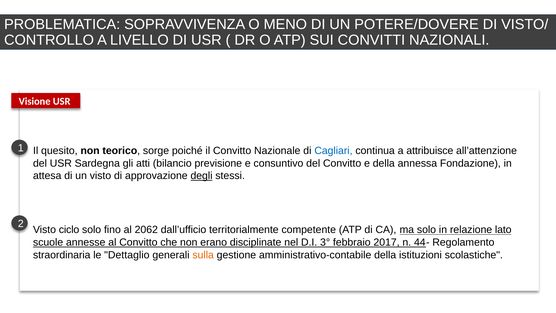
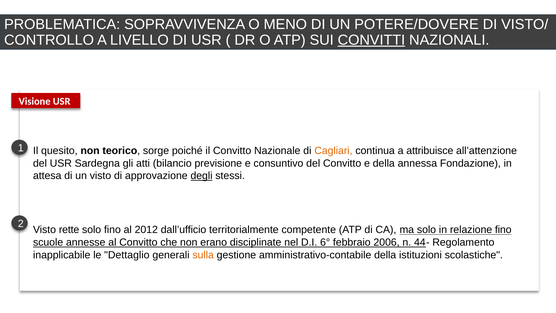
CONVITTI underline: none -> present
Cagliari colour: blue -> orange
ciclo: ciclo -> rette
2062: 2062 -> 2012
relazione lato: lato -> fino
3°: 3° -> 6°
2017: 2017 -> 2006
straordinaria: straordinaria -> inapplicabile
